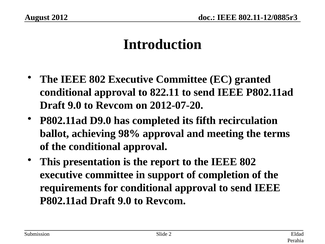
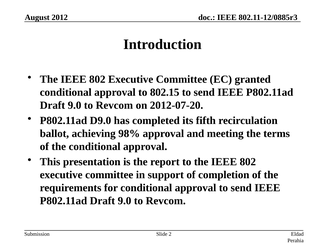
822.11: 822.11 -> 802.15
